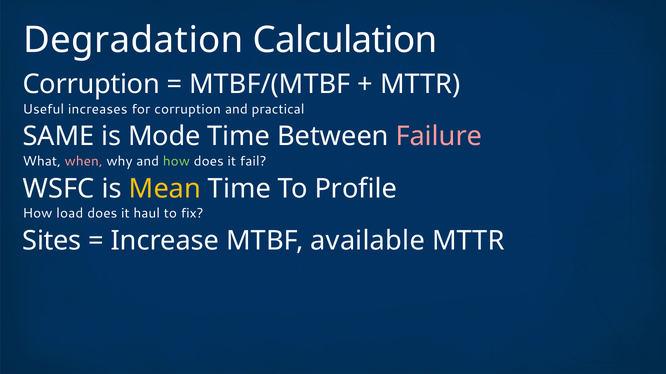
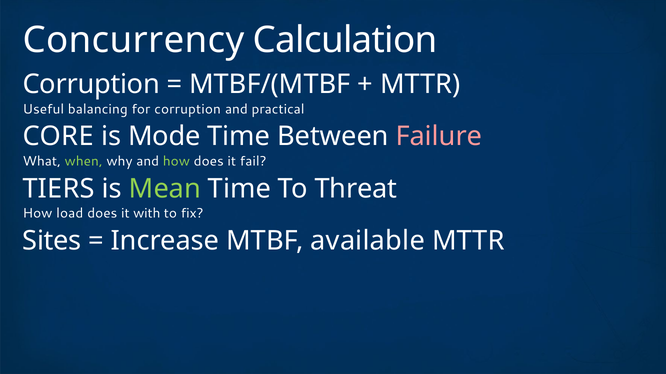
Degradation: Degradation -> Concurrency
increases: increases -> balancing
SAME: SAME -> CORE
when colour: pink -> light green
WSFC: WSFC -> TIERS
Mean colour: yellow -> light green
Profile: Profile -> Threat
haul: haul -> with
